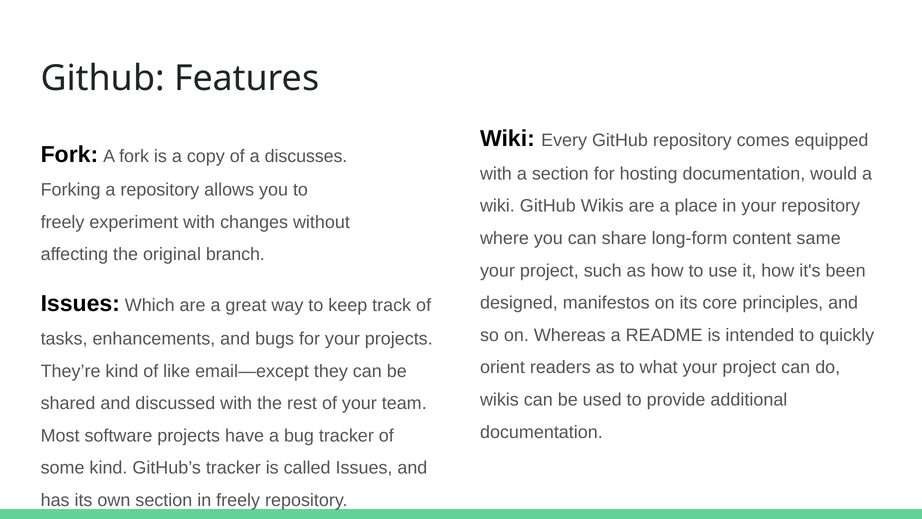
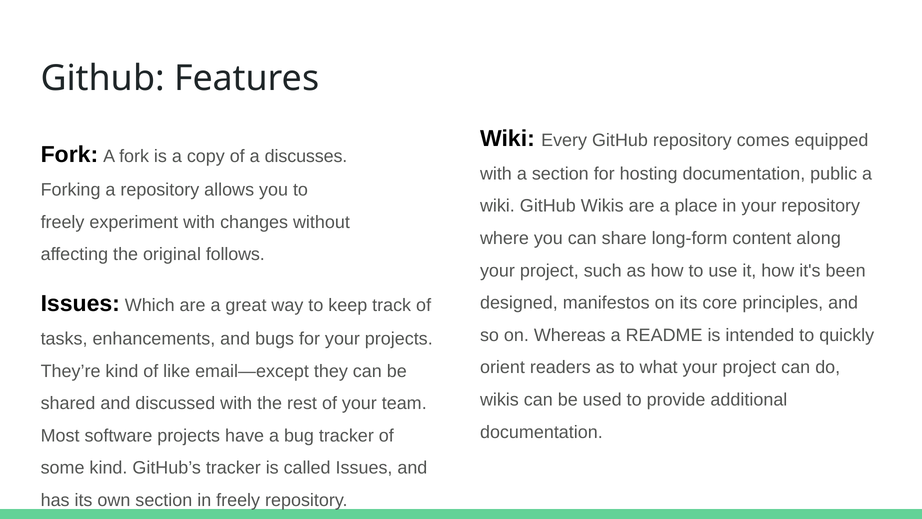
would: would -> public
same: same -> along
branch: branch -> follows
